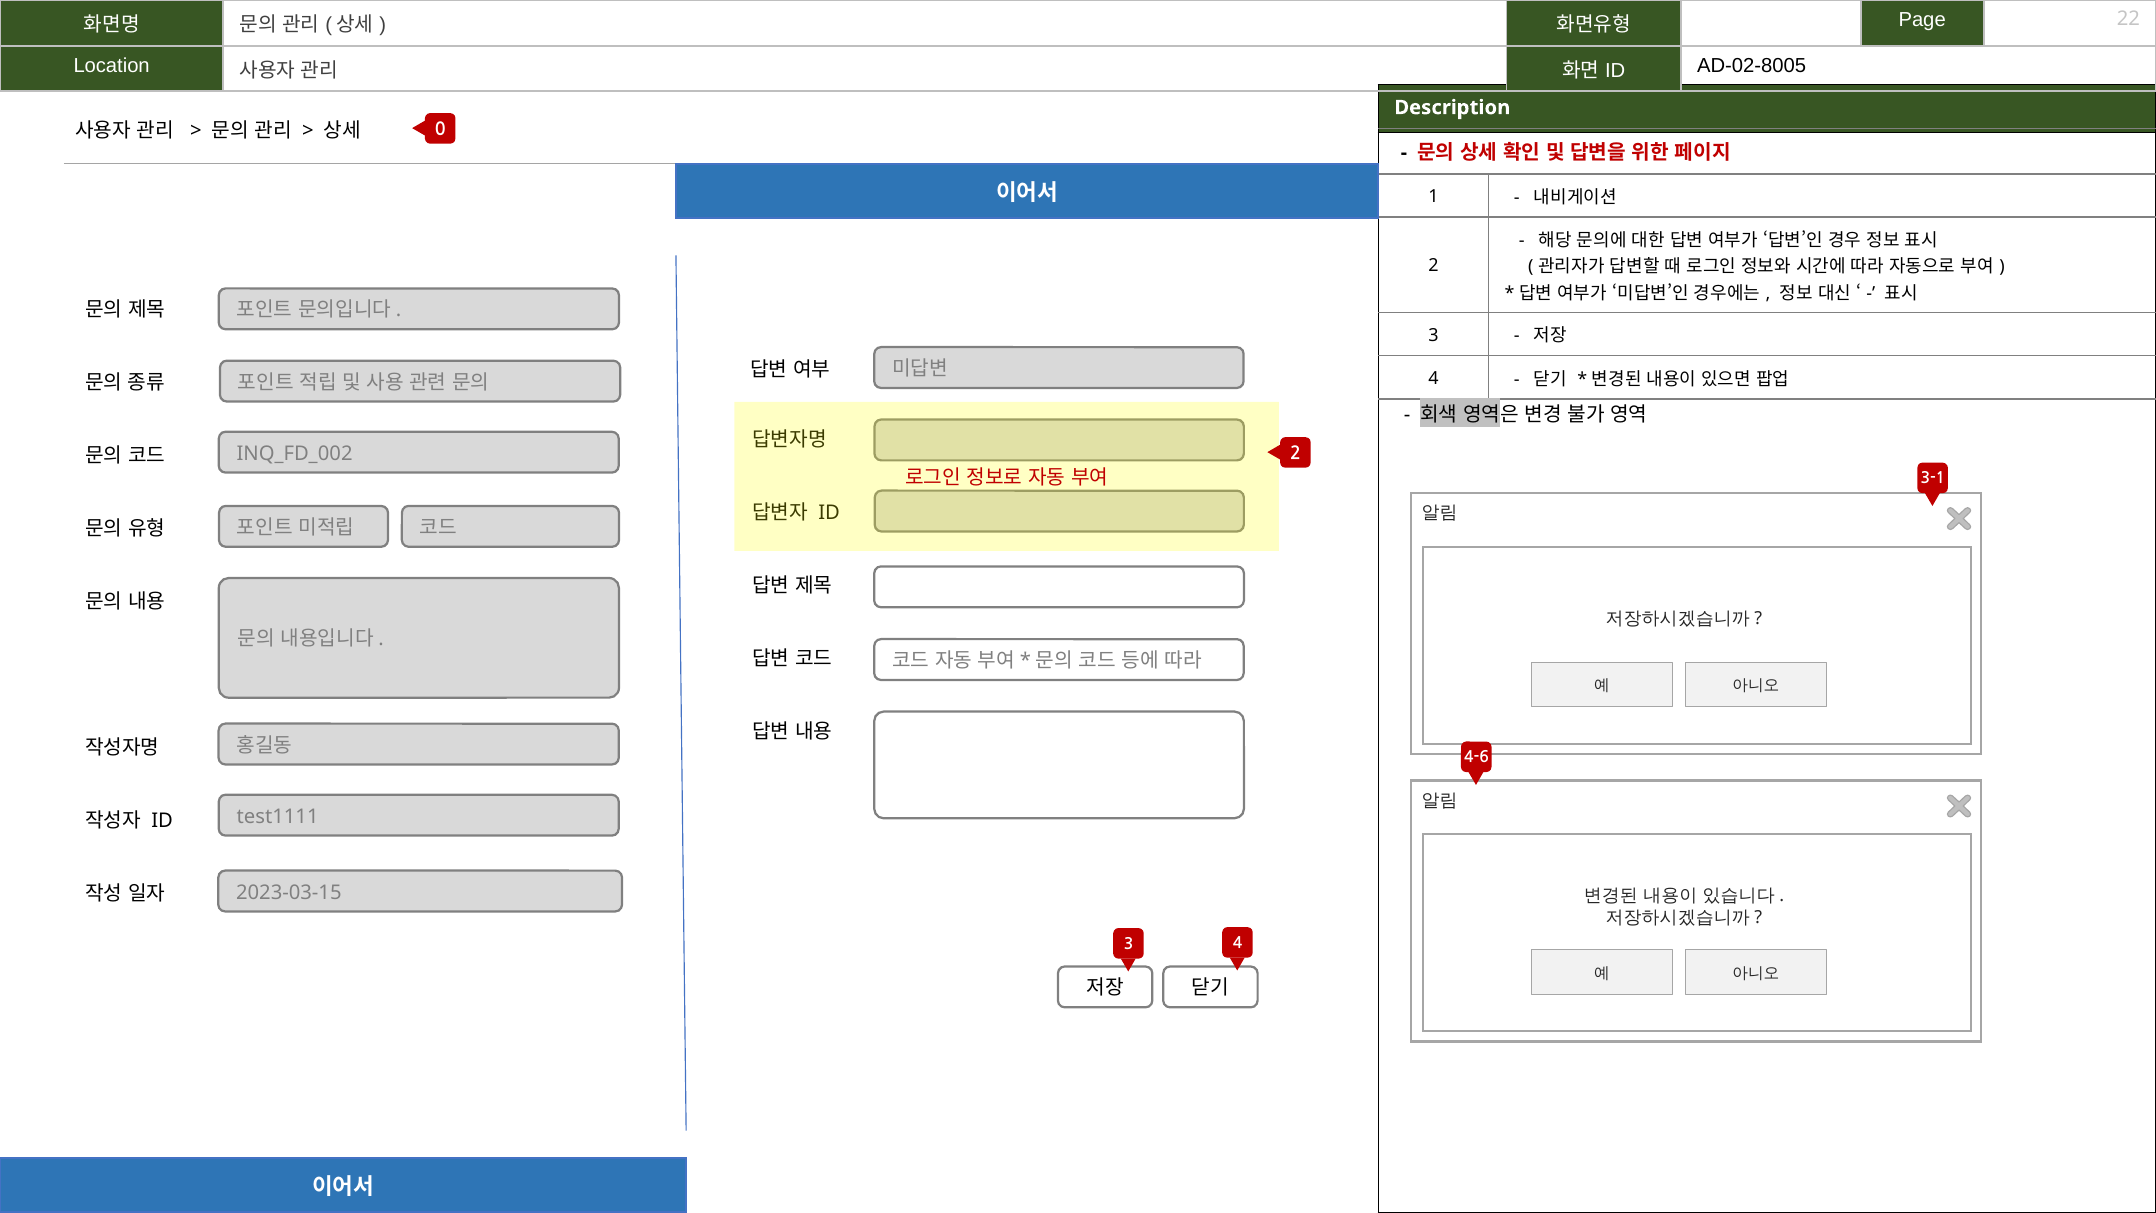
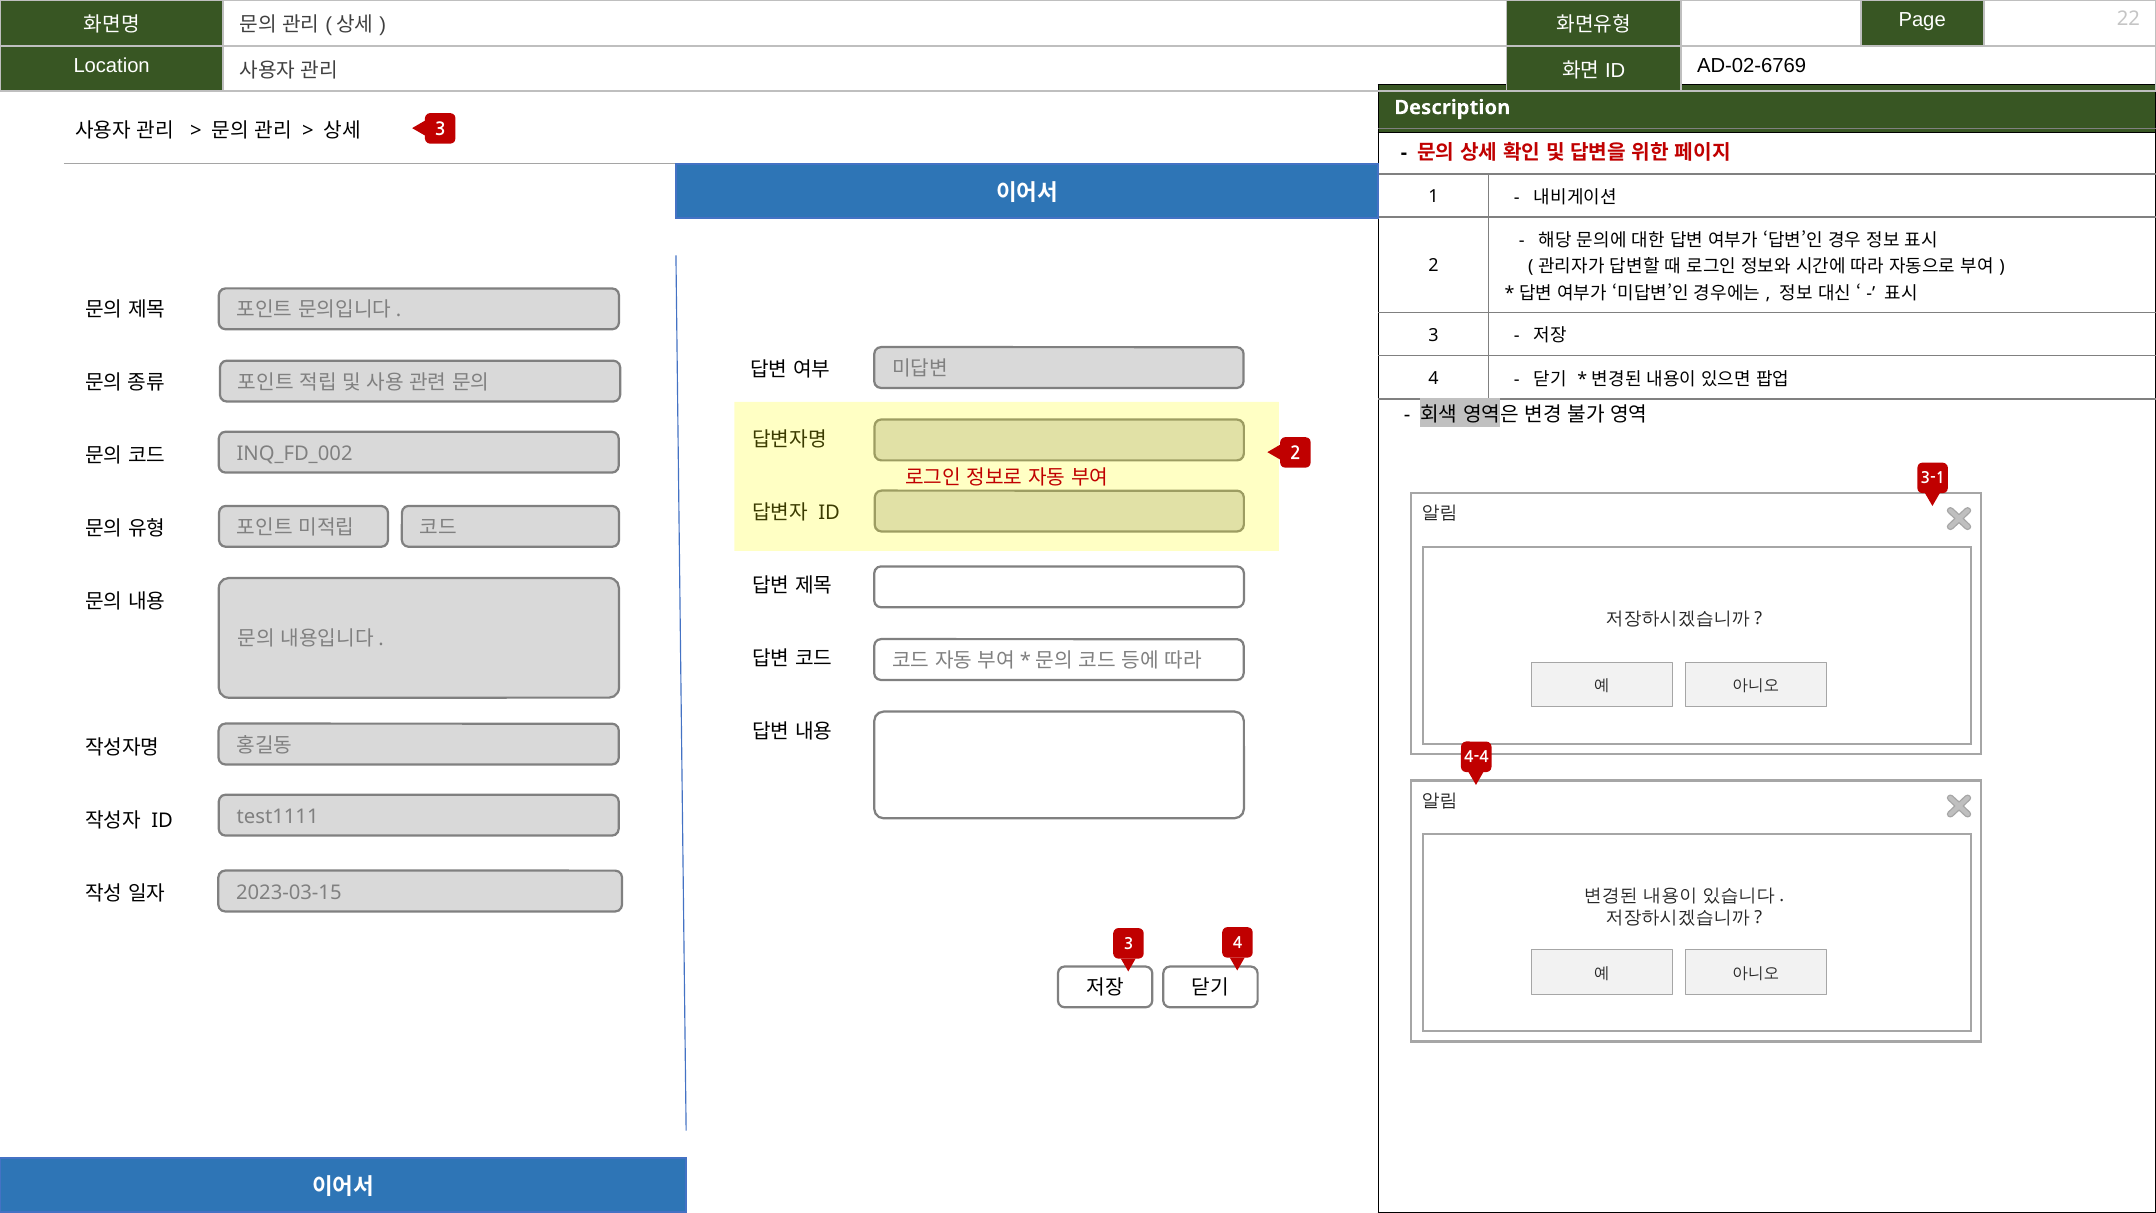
AD-02-8005: AD-02-8005 -> AD-02-6769
0 at (440, 130): 0 -> 3
4-6: 4-6 -> 4-4
